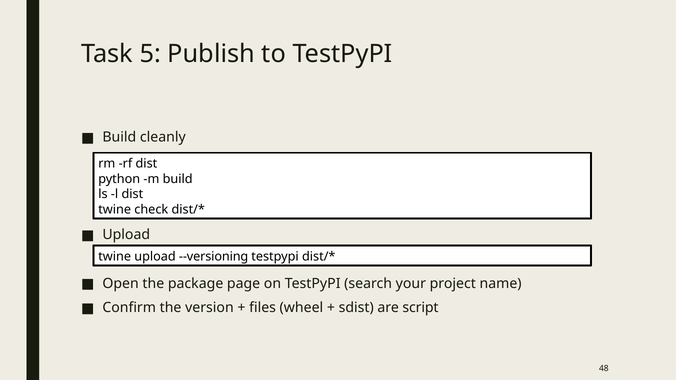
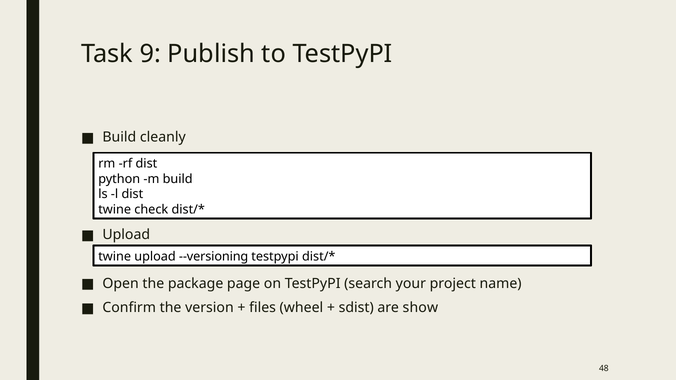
5: 5 -> 9
script: script -> show
